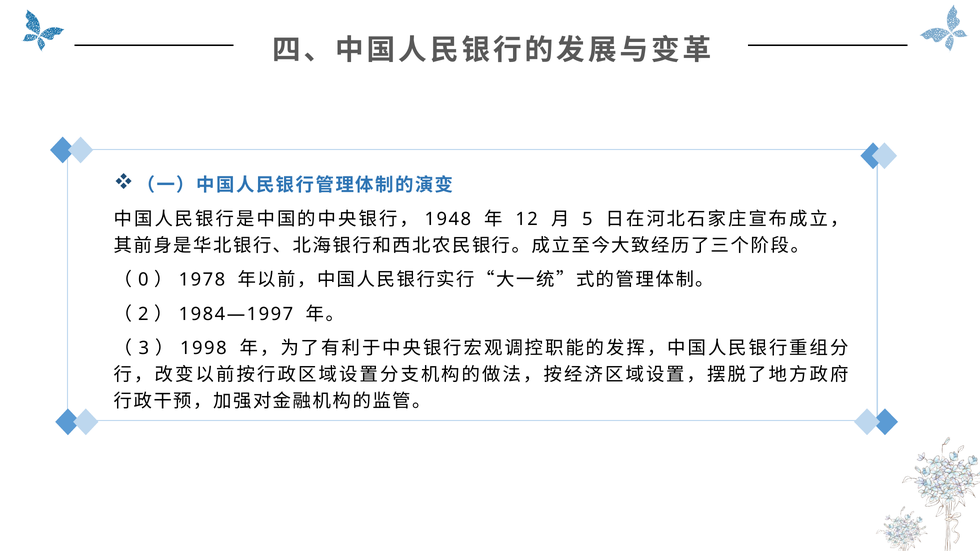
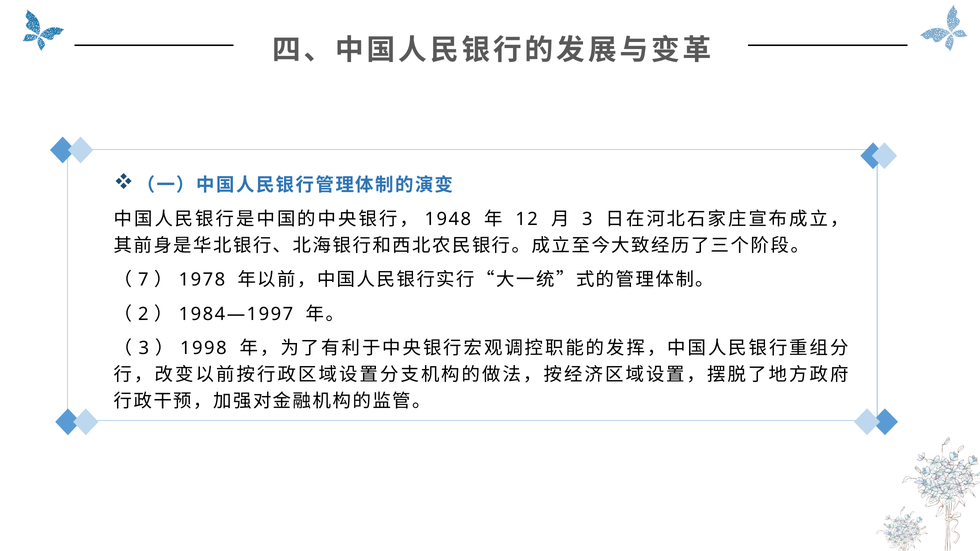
5 at (587, 219): 5 -> 3
0: 0 -> 7
